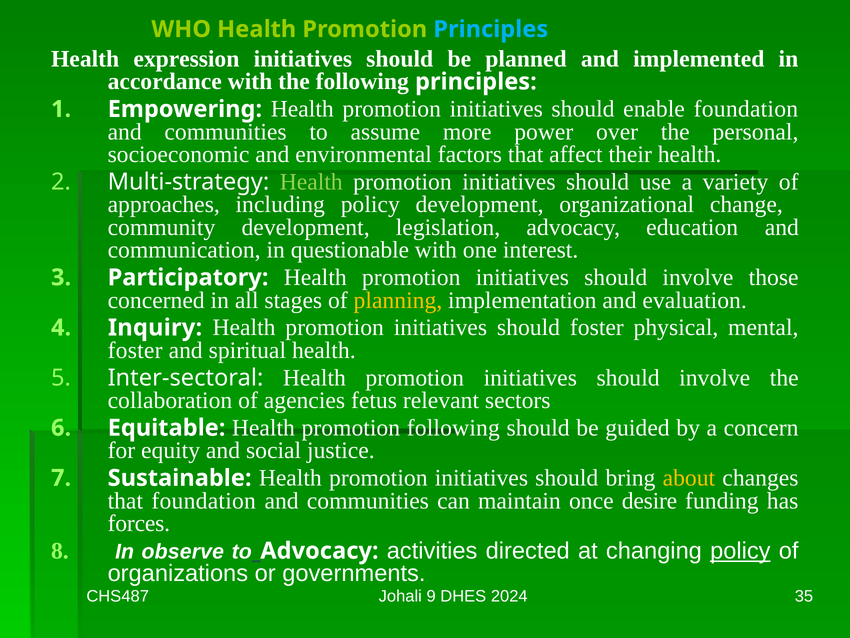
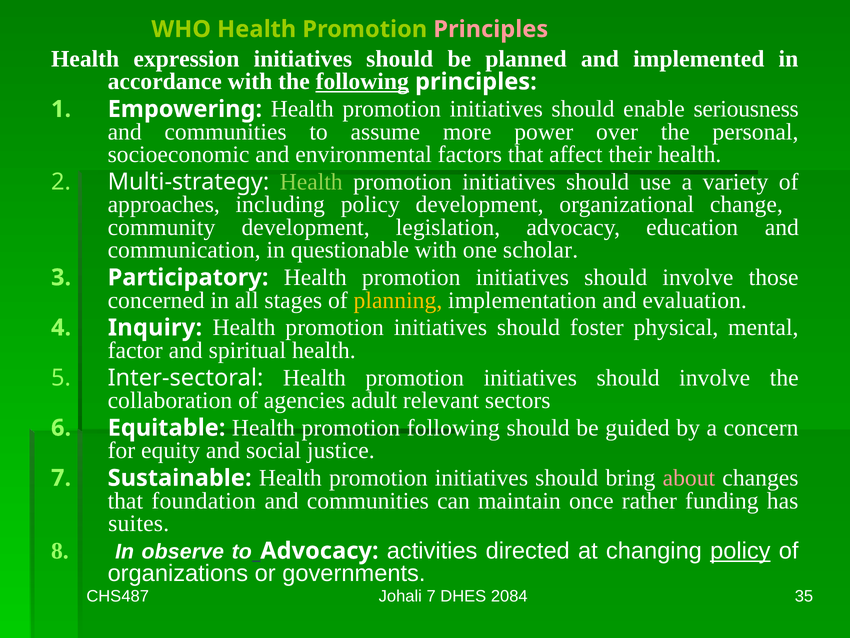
Principles at (491, 29) colour: light blue -> pink
following at (362, 82) underline: none -> present
enable foundation: foundation -> seriousness
interest: interest -> scholar
foster at (135, 350): foster -> factor
fetus: fetus -> adult
about colour: yellow -> pink
desire: desire -> rather
forces: forces -> suites
Johali 9: 9 -> 7
2024: 2024 -> 2084
